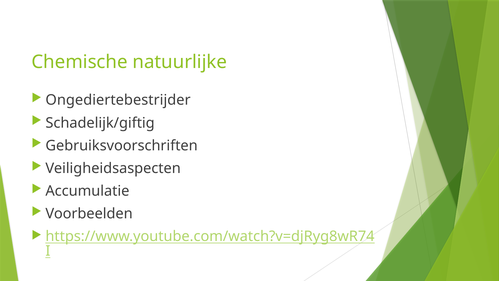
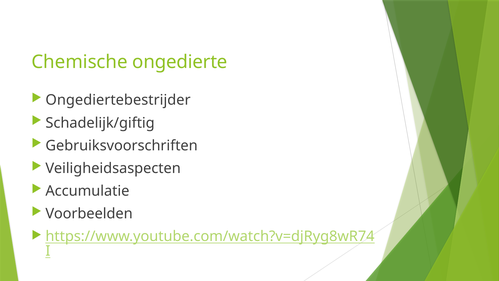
natuurlijke: natuurlijke -> ongedierte
